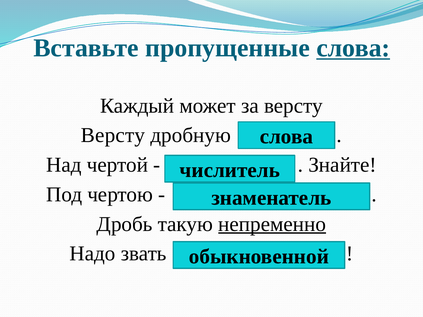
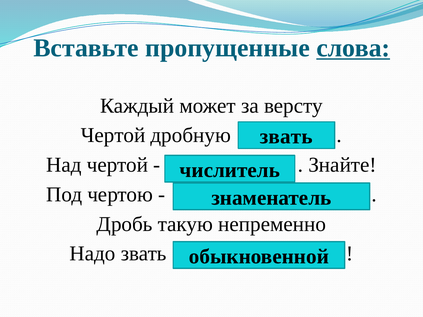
Версту at (113, 135): Версту -> Чертой
слова at (286, 137): слова -> звать
непременно underline: present -> none
